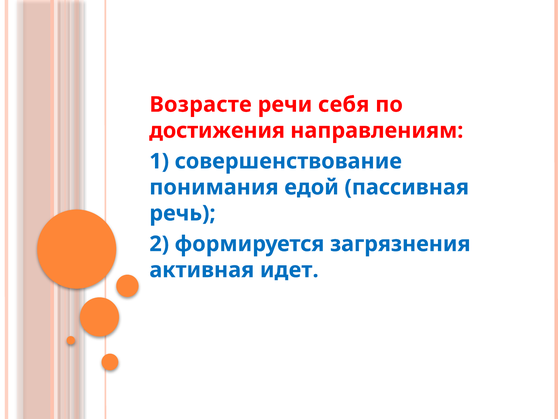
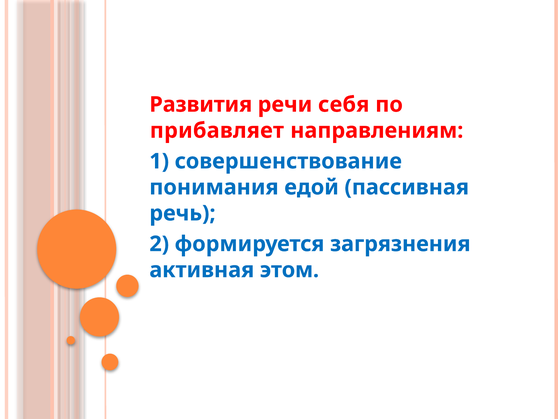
Возрасте: Возрасте -> Развития
достижения: достижения -> прибавляет
идет: идет -> этом
